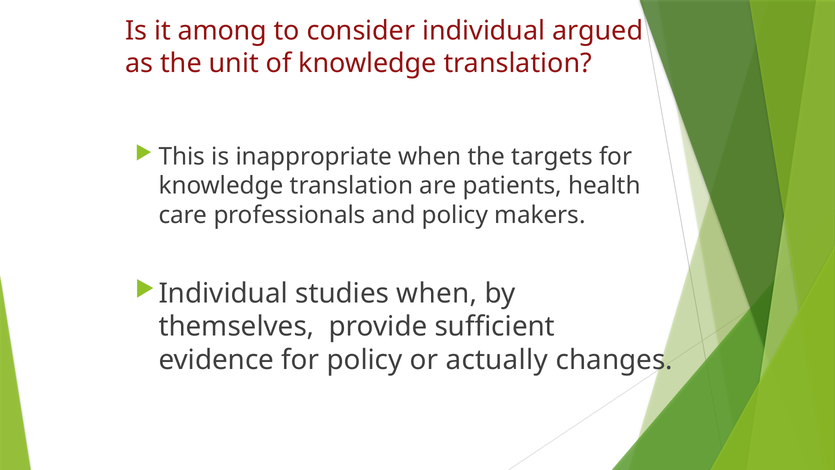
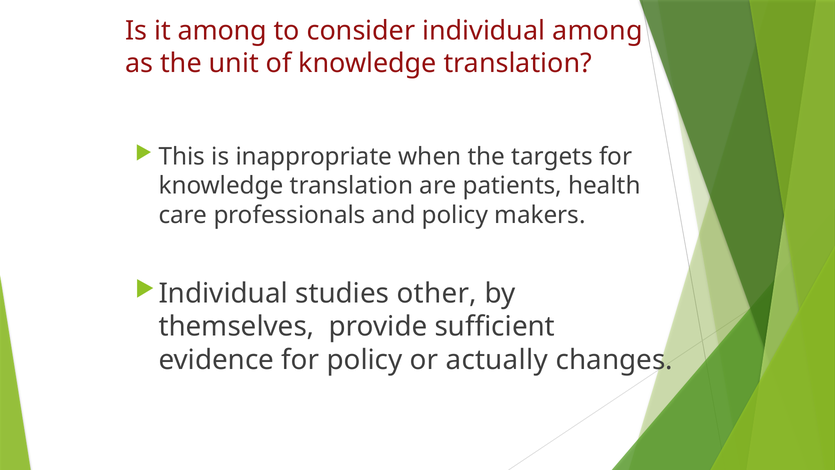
individual argued: argued -> among
studies when: when -> other
